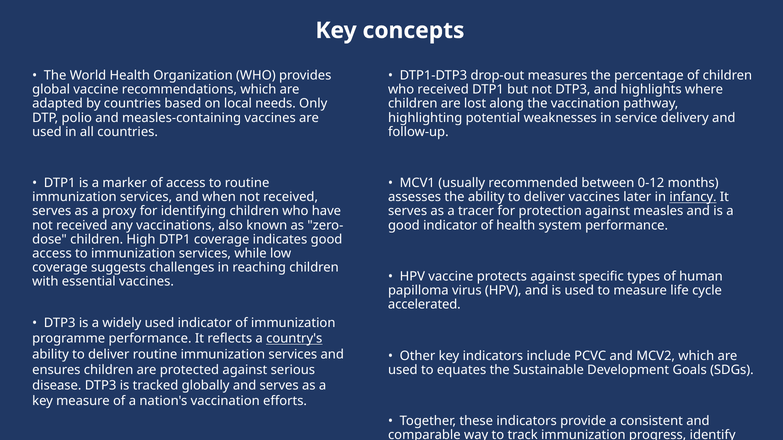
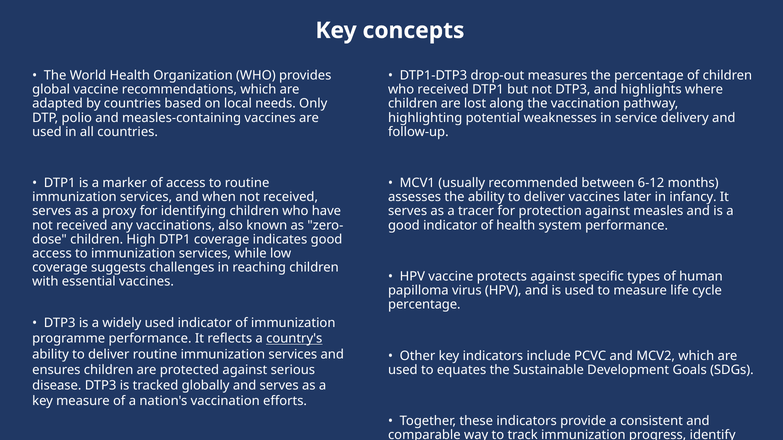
0-12: 0-12 -> 6-12
infancy underline: present -> none
accelerated at (424, 305): accelerated -> percentage
